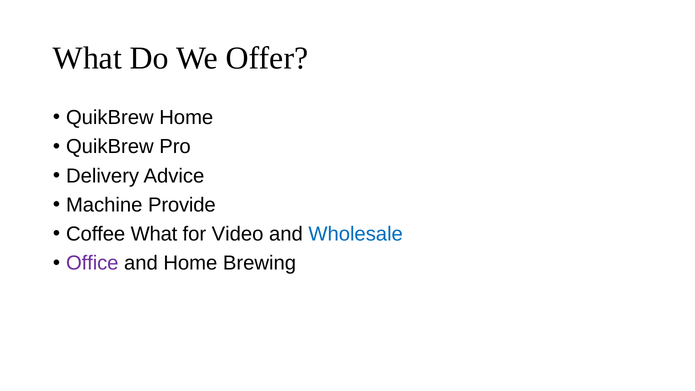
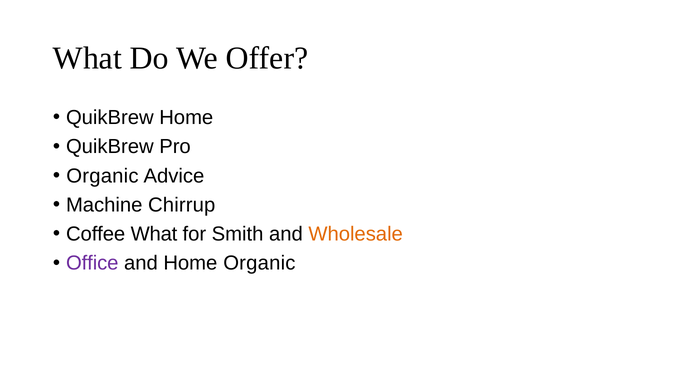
Delivery at (103, 176): Delivery -> Organic
Provide: Provide -> Chirrup
Video: Video -> Smith
Wholesale colour: blue -> orange
Home Brewing: Brewing -> Organic
